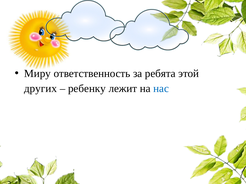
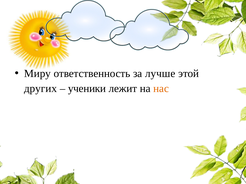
ребята: ребята -> лучше
ребенку: ребенку -> ученики
нас colour: blue -> orange
